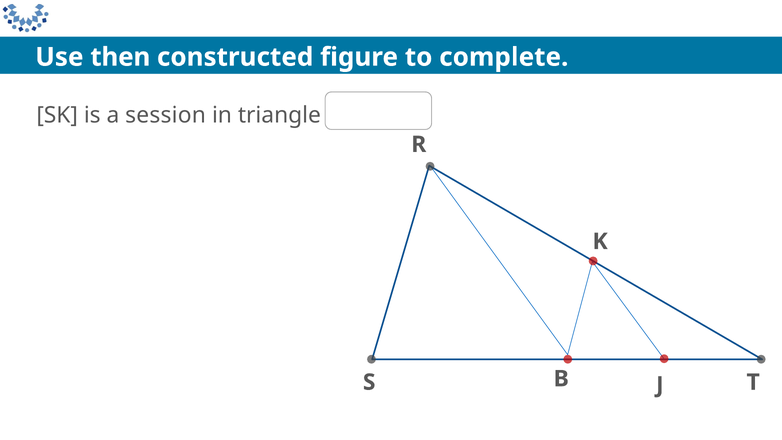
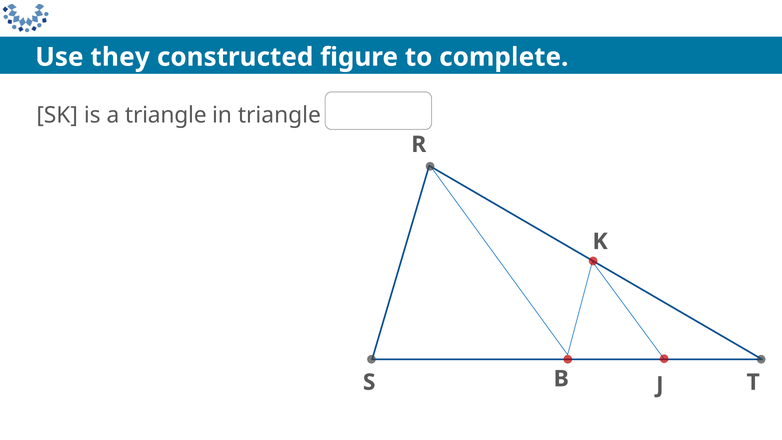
then: then -> they
a session: session -> triangle
